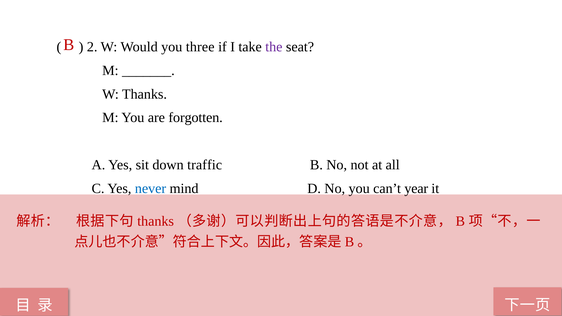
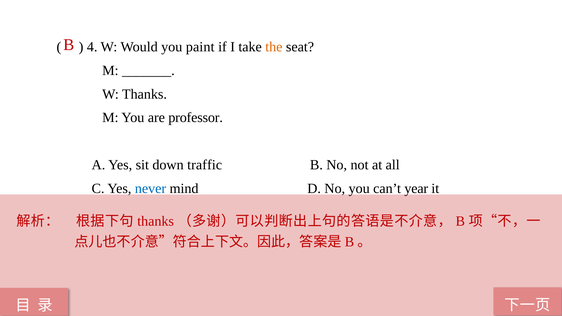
2: 2 -> 4
three: three -> paint
the colour: purple -> orange
forgotten: forgotten -> professor
